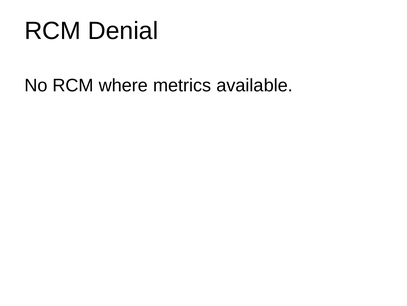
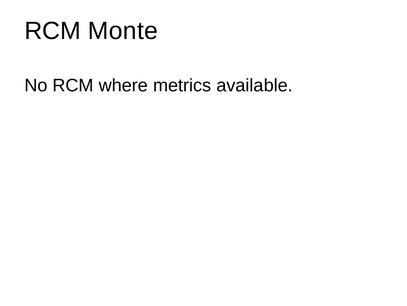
Denial: Denial -> Monte
